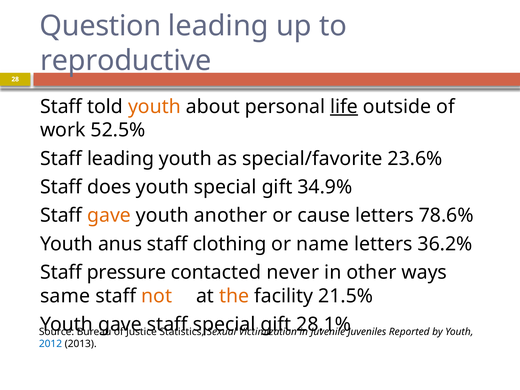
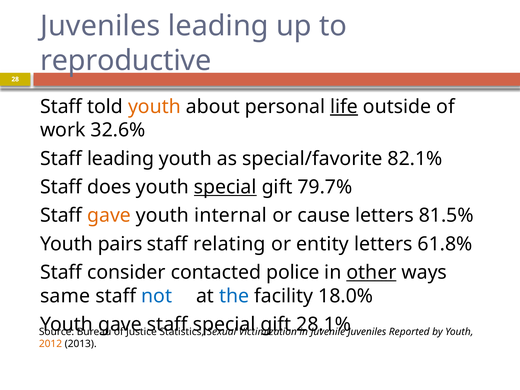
Question at (100, 26): Question -> Juveniles
52.5%: 52.5% -> 32.6%
23.6%: 23.6% -> 82.1%
special at (225, 187) underline: none -> present
34.9%: 34.9% -> 79.7%
another: another -> internal
78.6%: 78.6% -> 81.5%
anus: anus -> pairs
clothing: clothing -> relating
name: name -> entity
36.2%: 36.2% -> 61.8%
pressure: pressure -> consider
never: never -> police
other underline: none -> present
not colour: orange -> blue
the colour: orange -> blue
21.5%: 21.5% -> 18.0%
2012 colour: blue -> orange
